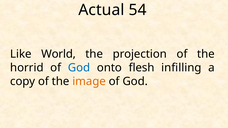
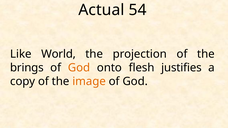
horrid: horrid -> brings
God at (79, 68) colour: blue -> orange
infilling: infilling -> justifies
